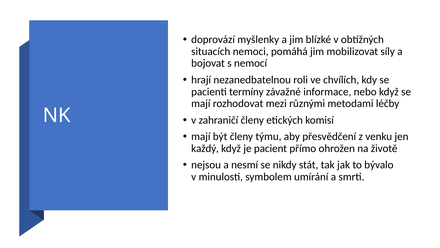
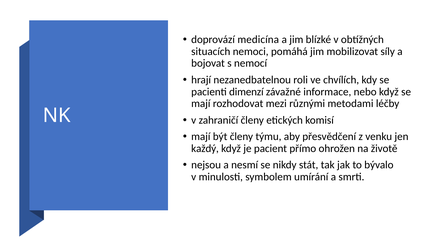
myšlenky: myšlenky -> medicína
termíny: termíny -> dimenzí
